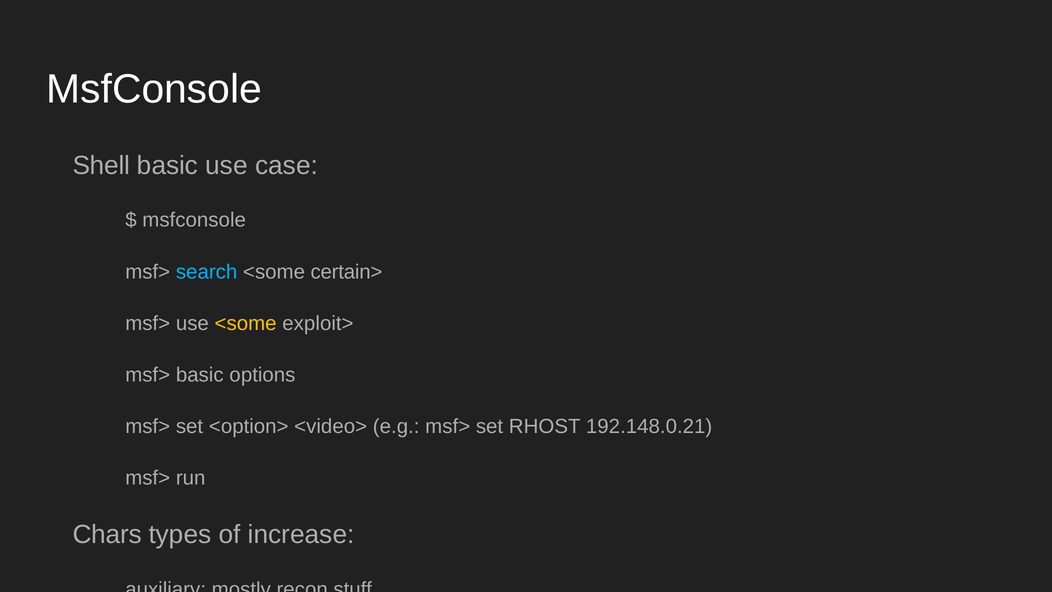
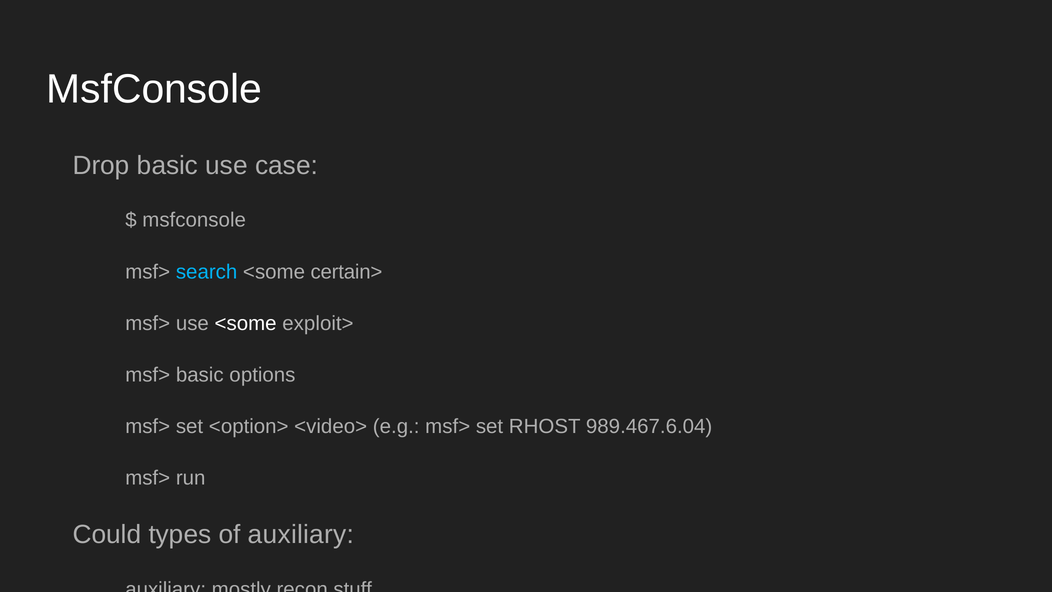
Shell: Shell -> Drop
<some at (246, 323) colour: yellow -> white
192.148.0.21: 192.148.0.21 -> 989.467.6.04
Chars: Chars -> Could
of increase: increase -> auxiliary
